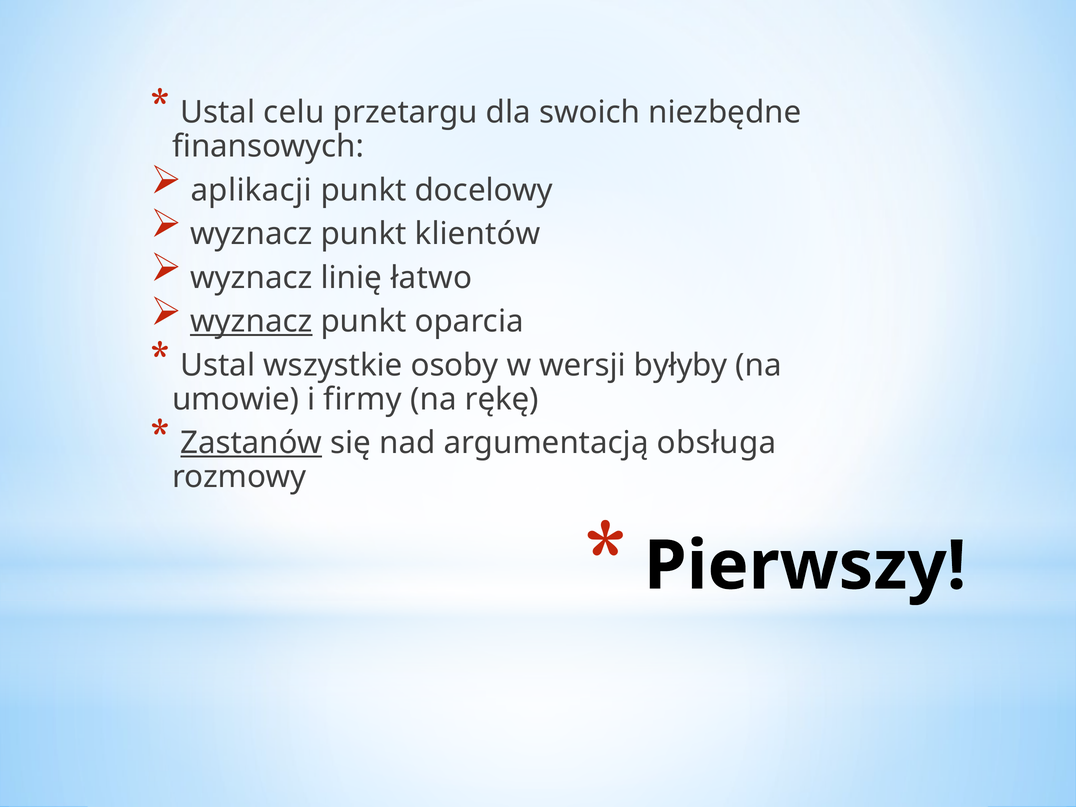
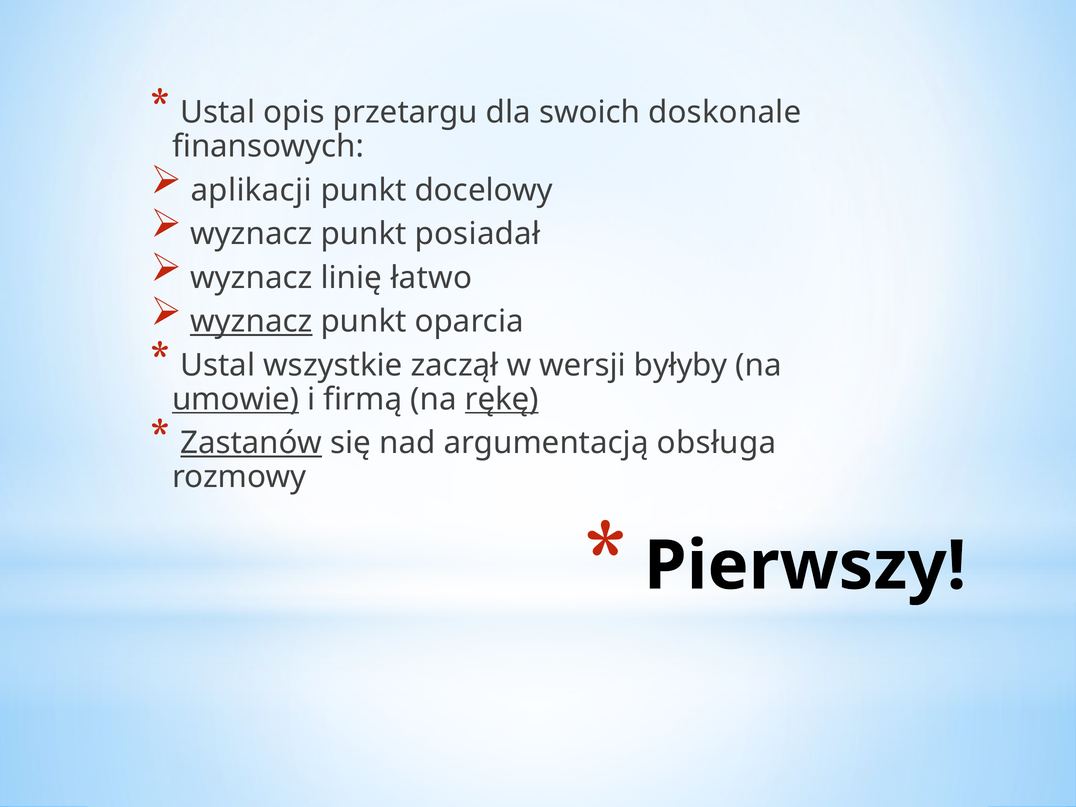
celu: celu -> opis
niezbędne: niezbędne -> doskonale
klientów: klientów -> posiadał
osoby: osoby -> zaczął
umowie underline: none -> present
firmy: firmy -> firmą
rękę underline: none -> present
